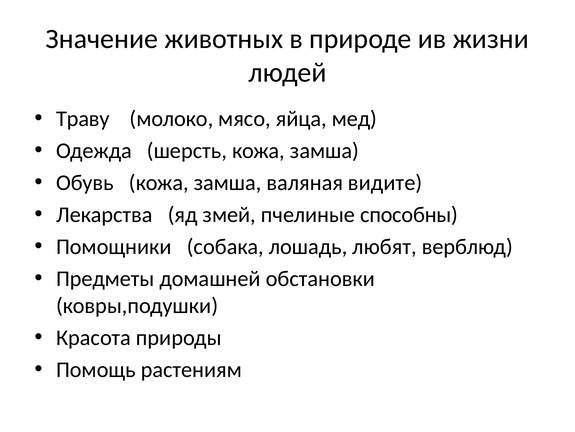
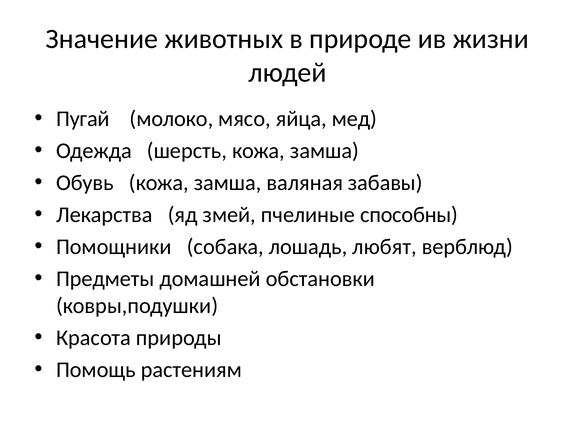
Траву: Траву -> Пугай
видите: видите -> забавы
